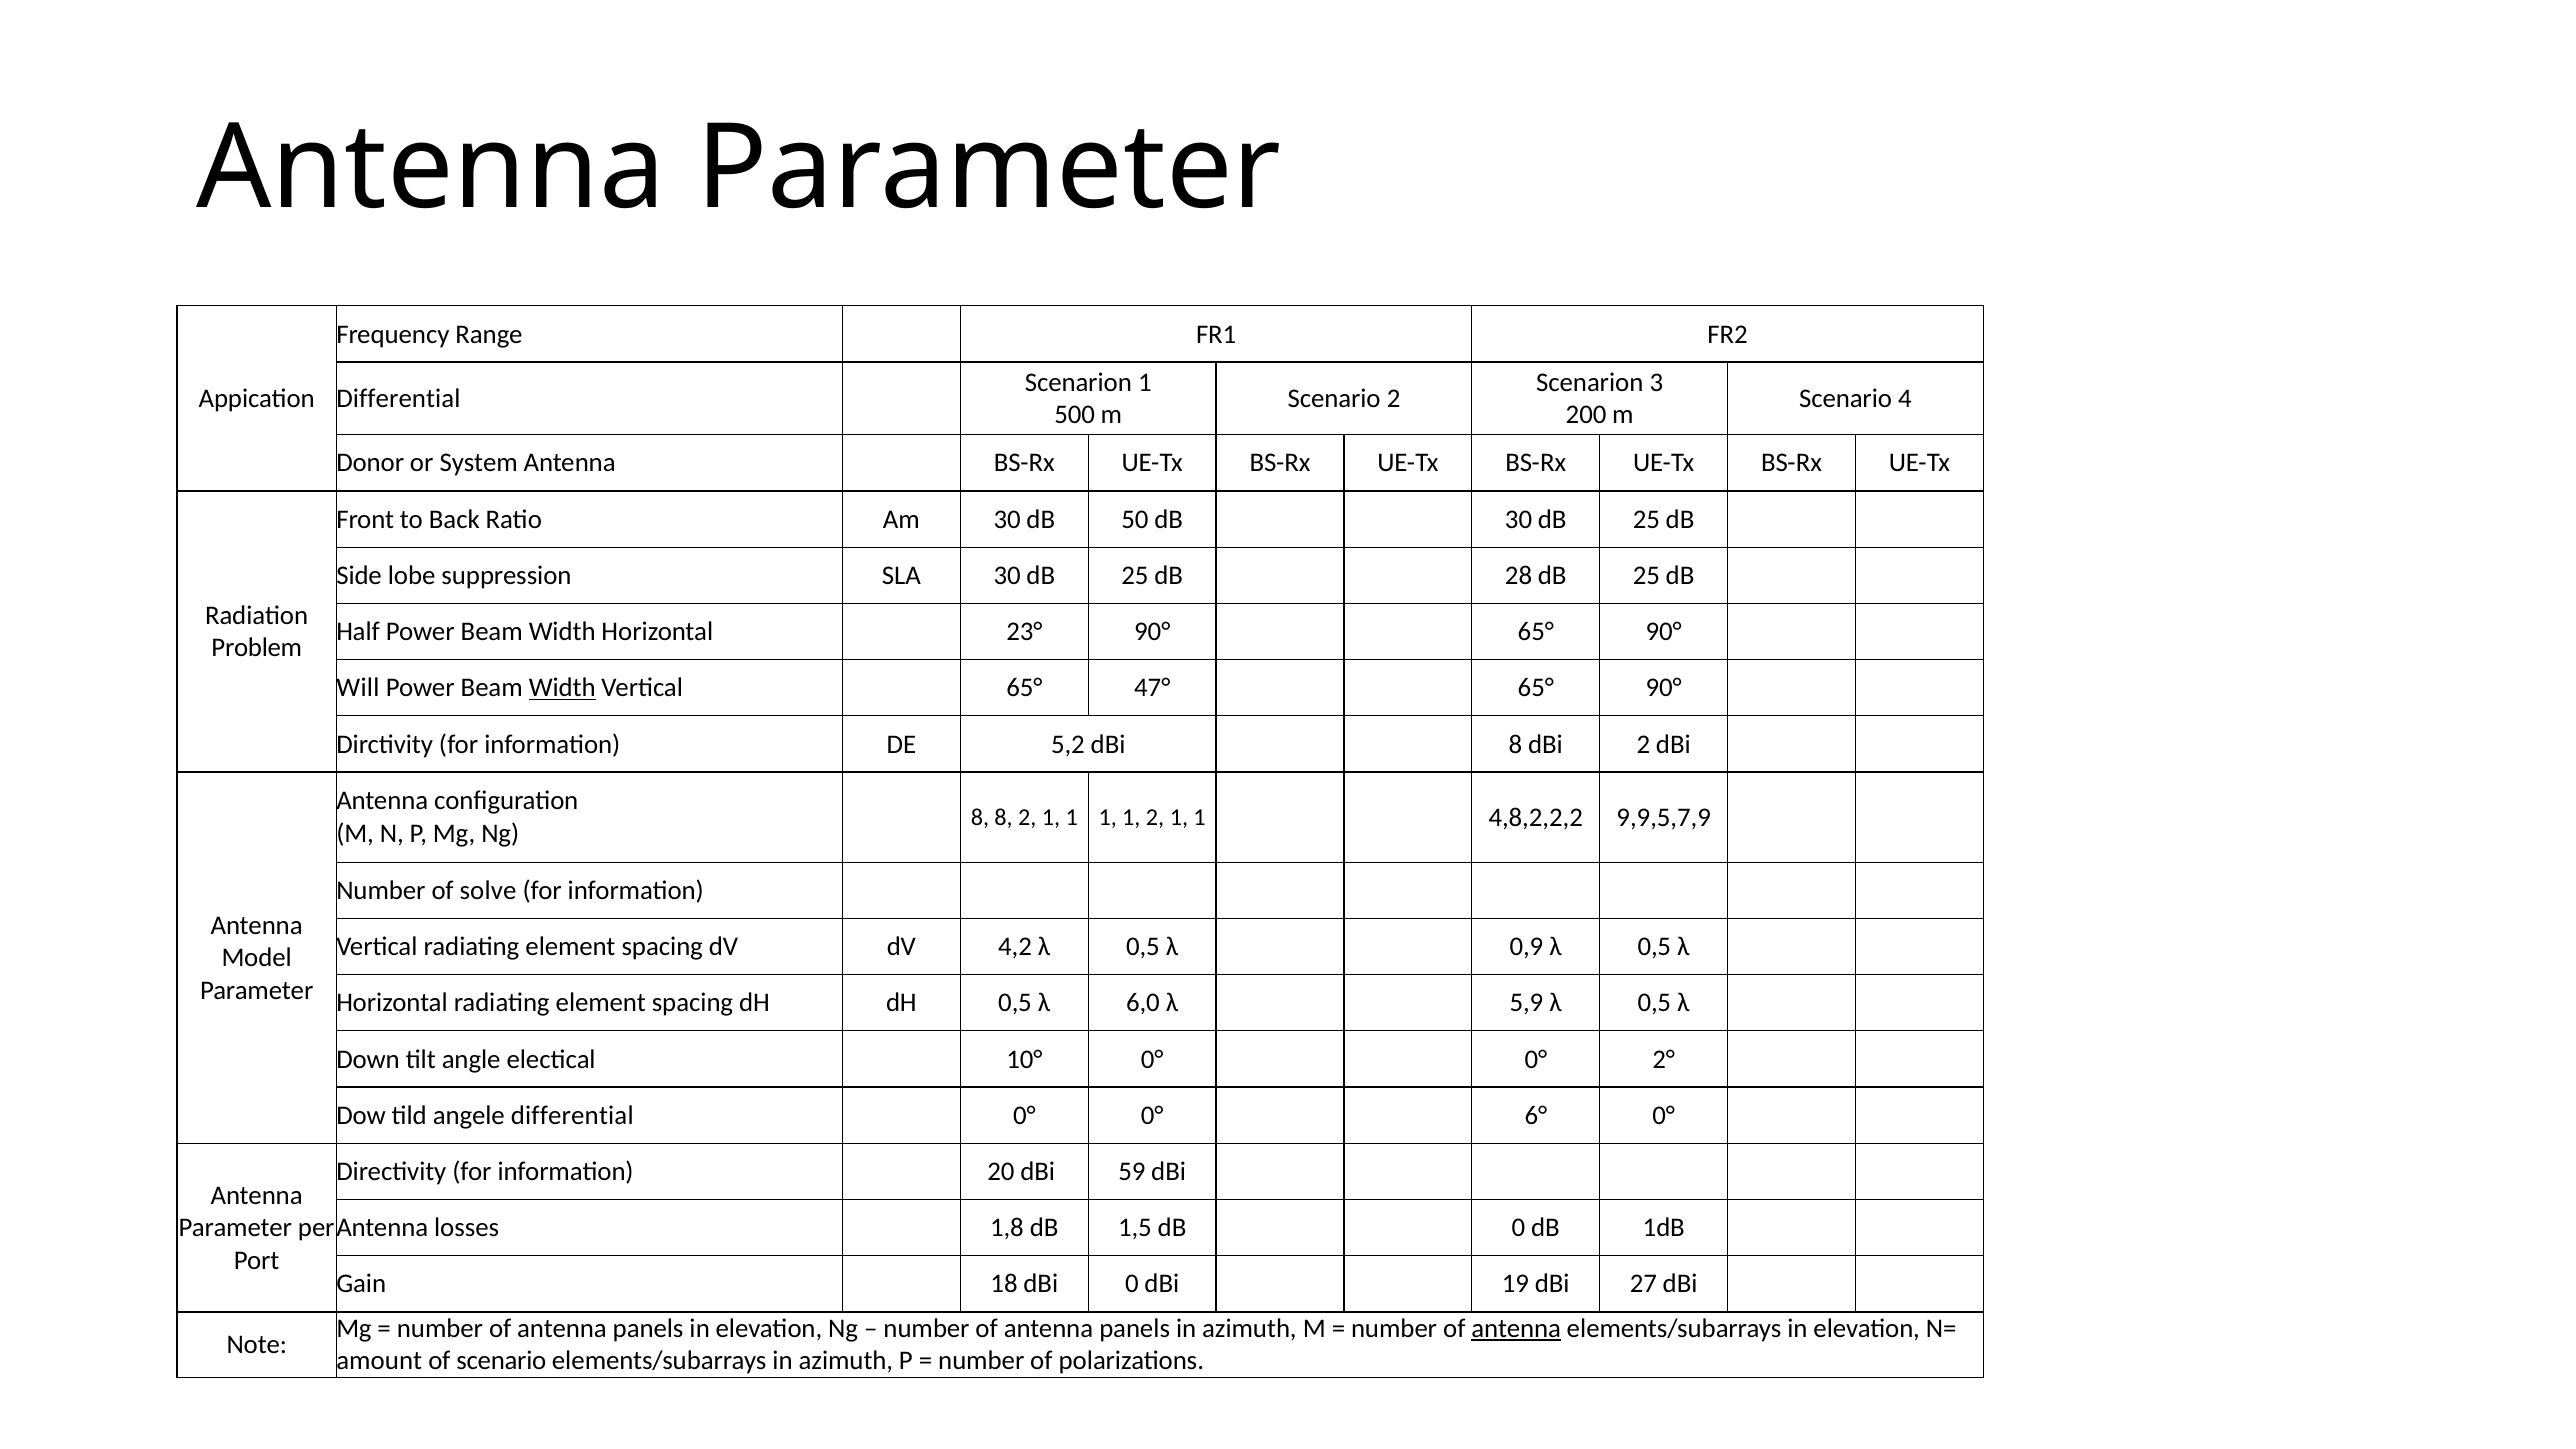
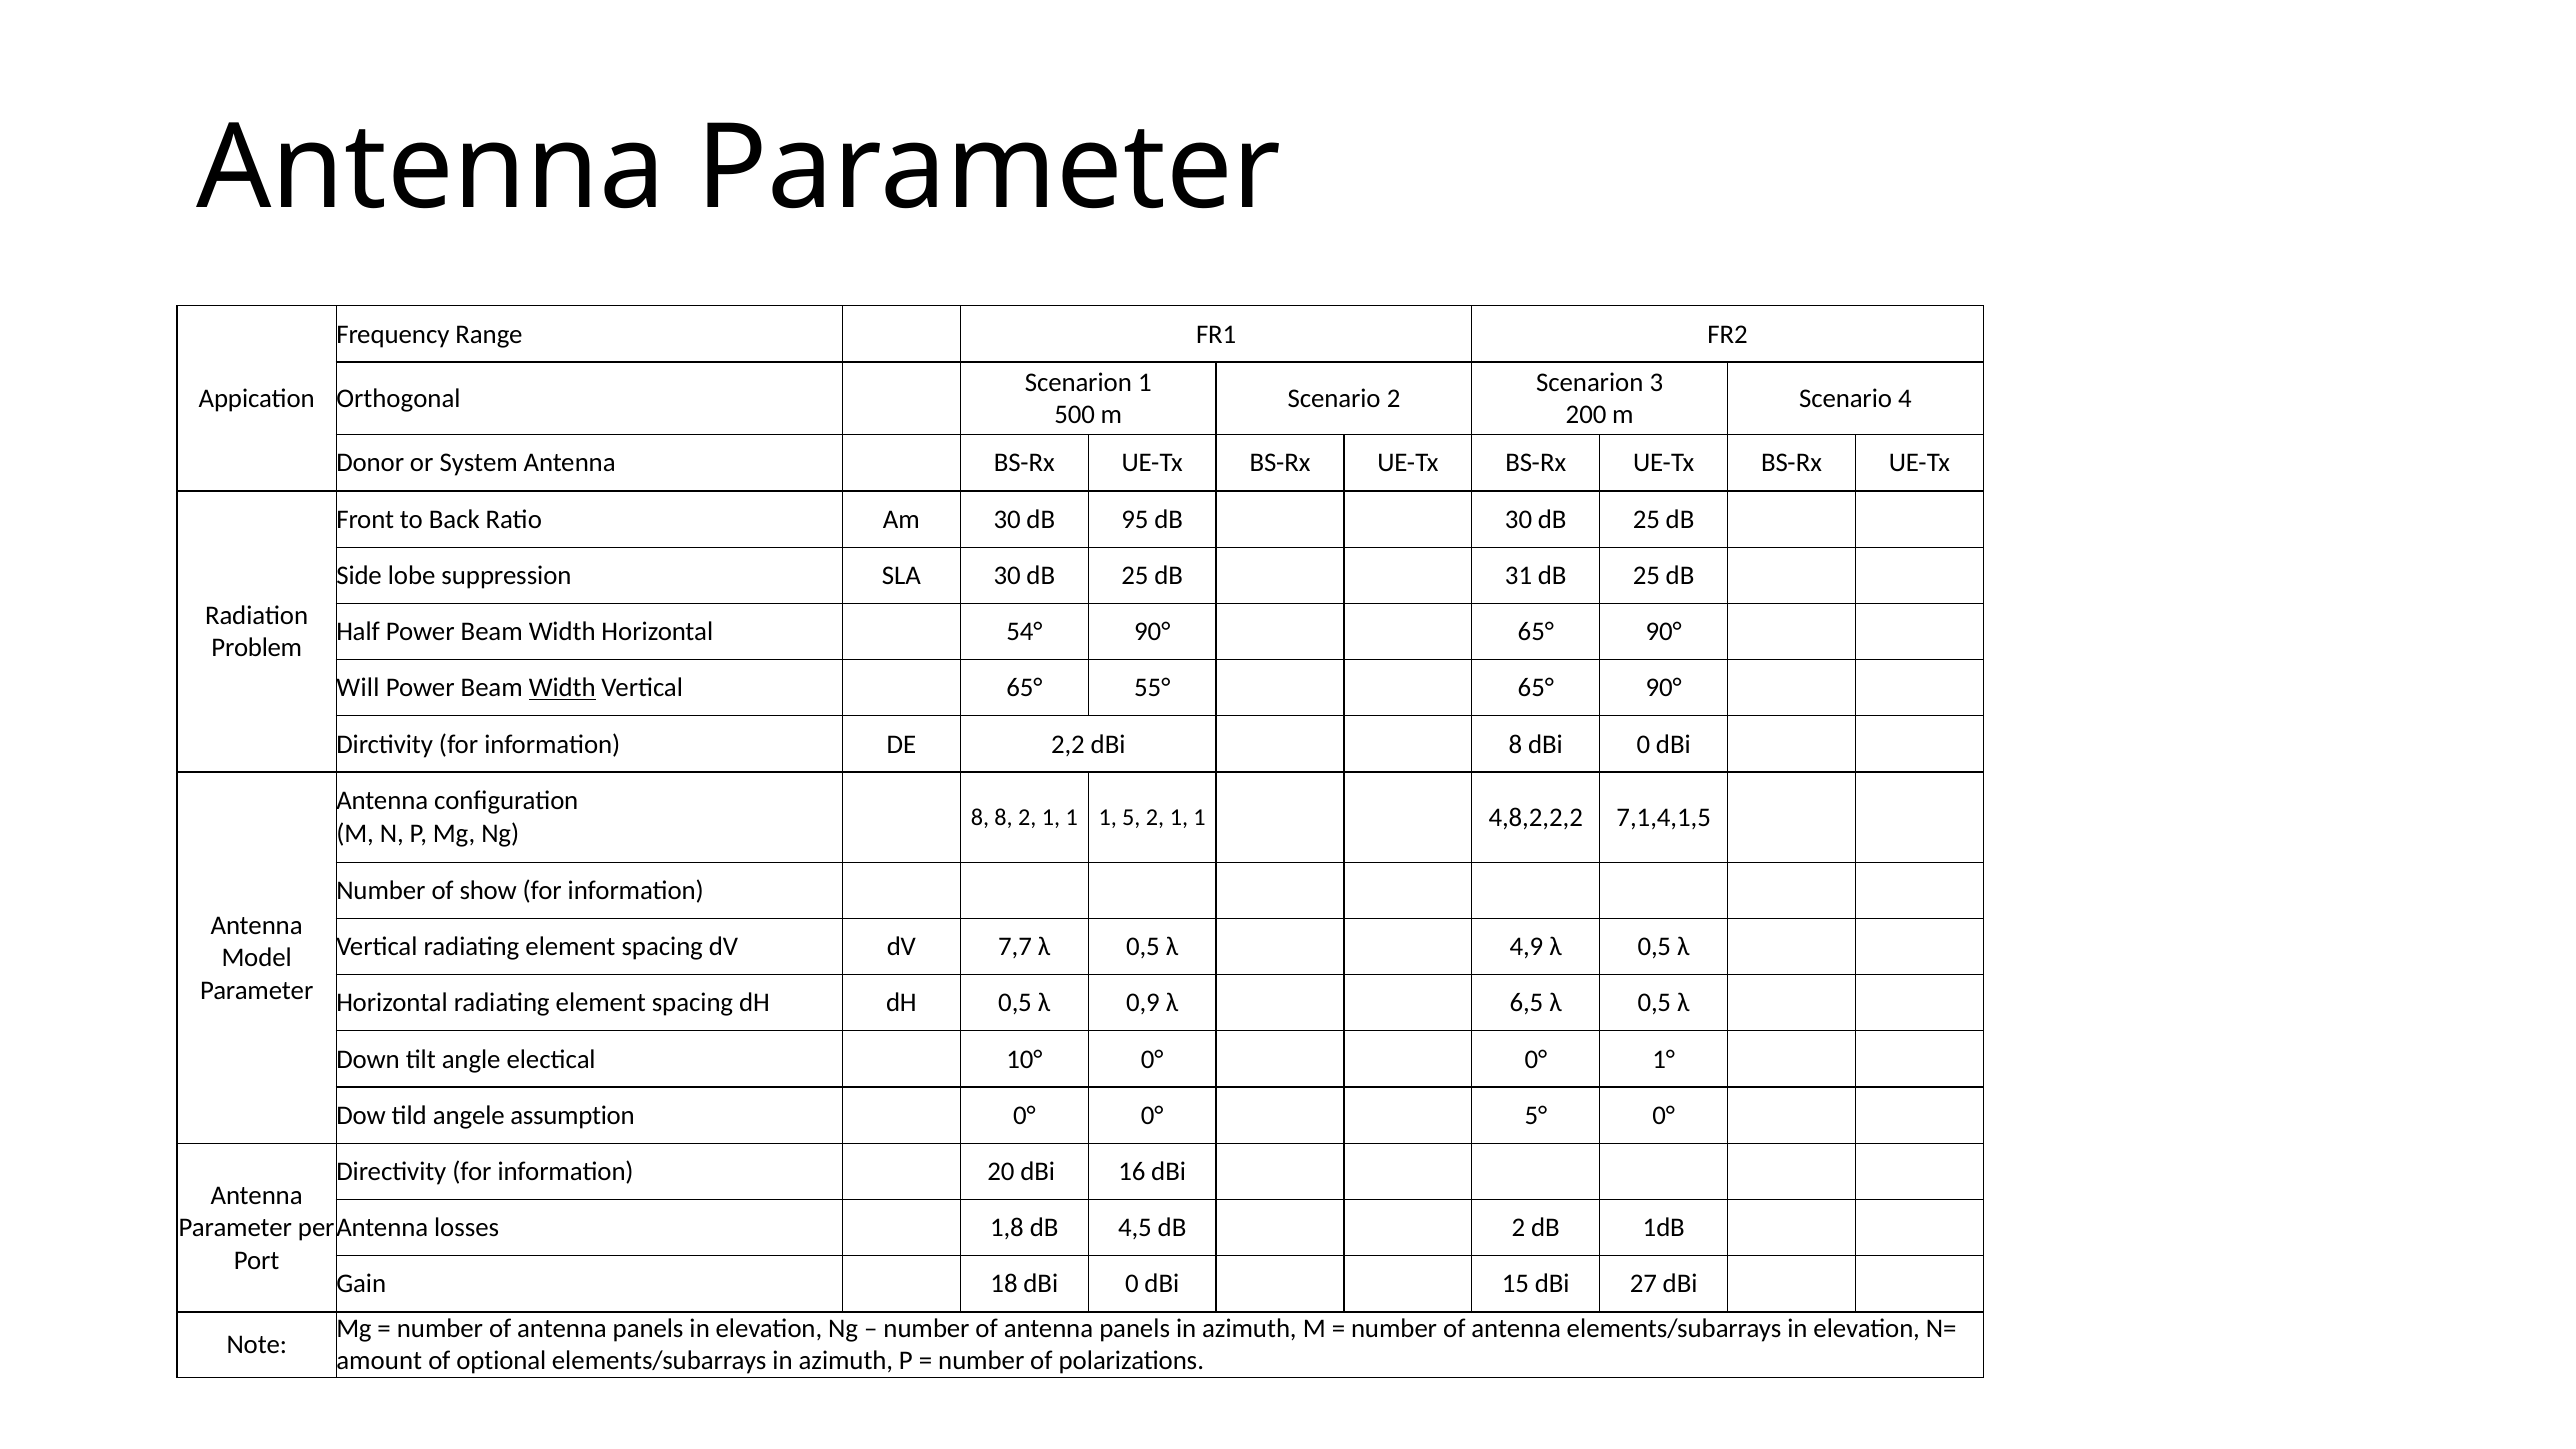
Differential at (398, 399): Differential -> Orthogonal
50: 50 -> 95
28: 28 -> 31
23°: 23° -> 54°
47°: 47° -> 55°
5,2: 5,2 -> 2,2
8 dBi 2: 2 -> 0
1 1 1 1: 1 -> 5
9,9,5,7,9: 9,9,5,7,9 -> 7,1,4,1,5
solve: solve -> show
4,2: 4,2 -> 7,7
0,9: 0,9 -> 4,9
6,0: 6,0 -> 0,9
5,9: 5,9 -> 6,5
2°: 2° -> 1°
angele differential: differential -> assumption
6°: 6° -> 5°
59: 59 -> 16
1,5: 1,5 -> 4,5
dB 0: 0 -> 2
19: 19 -> 15
antenna at (1516, 1328) underline: present -> none
of scenario: scenario -> optional
